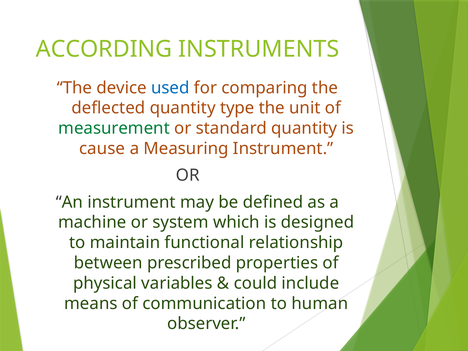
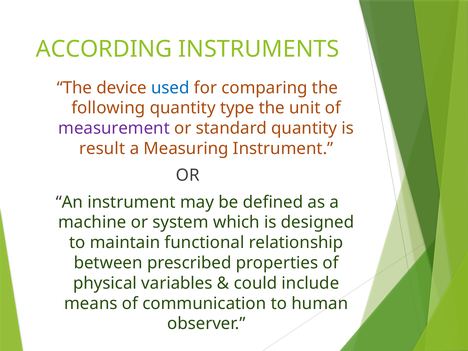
deflected: deflected -> following
measurement colour: green -> purple
cause: cause -> result
